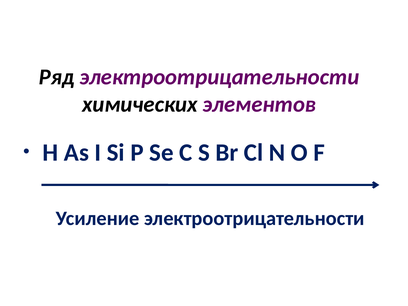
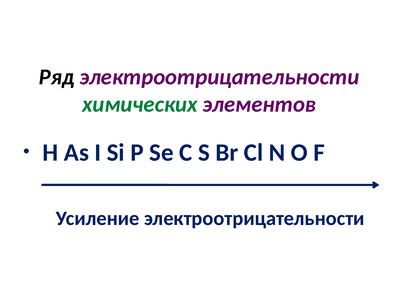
химических colour: black -> green
